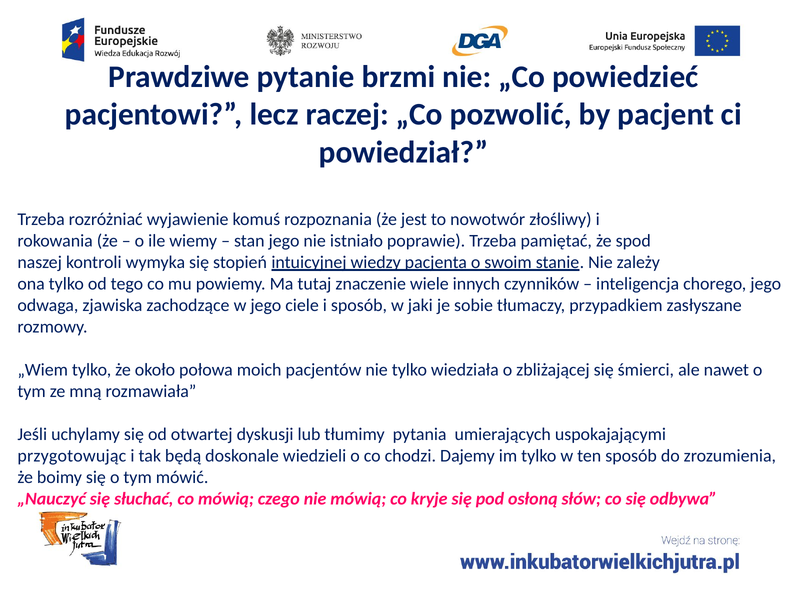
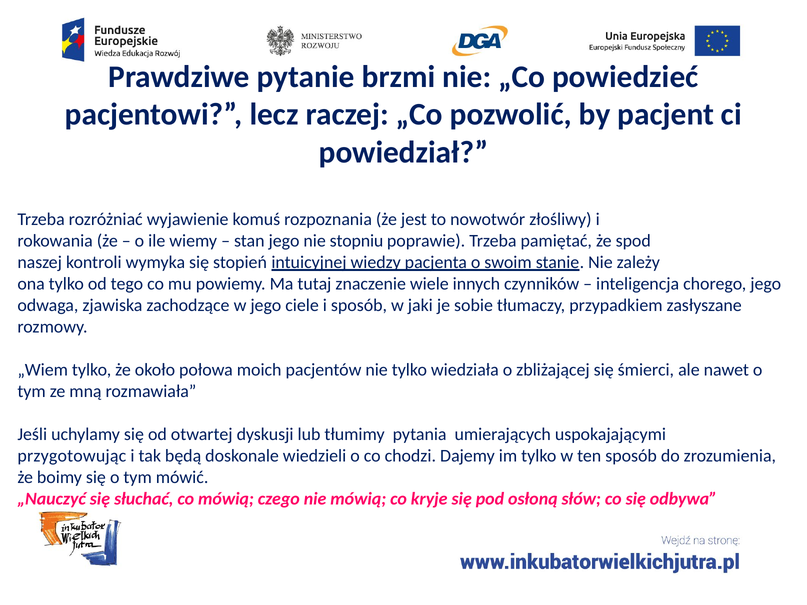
istniało: istniało -> stopniu
